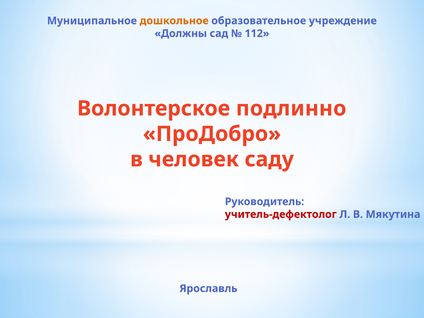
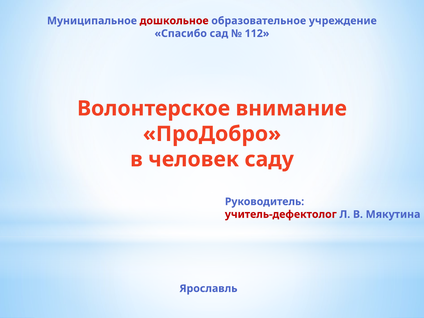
дошкольное colour: orange -> red
Должны: Должны -> Спасибо
подлинно: подлинно -> внимание
